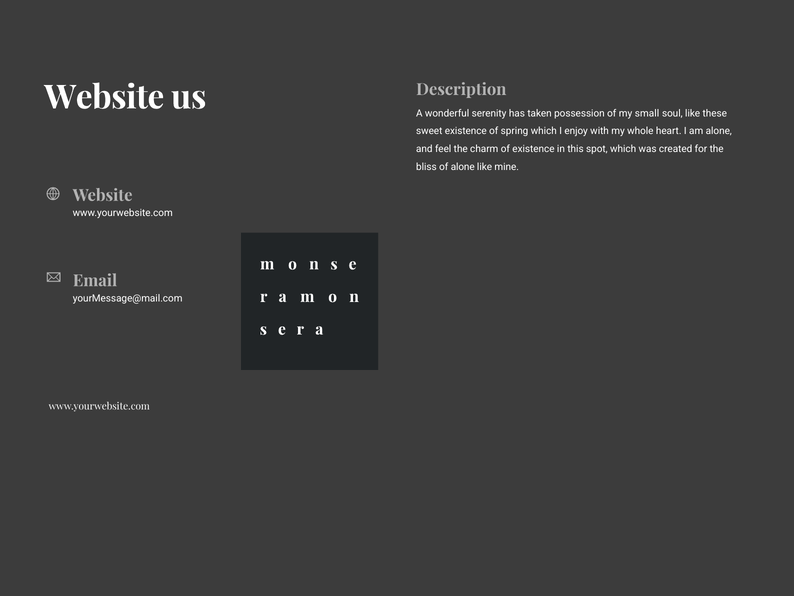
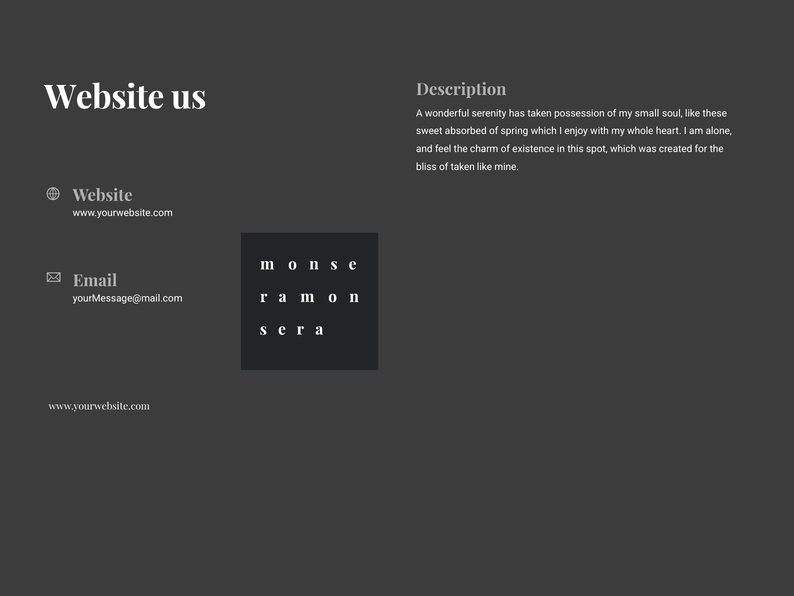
sweet existence: existence -> absorbed
of alone: alone -> taken
